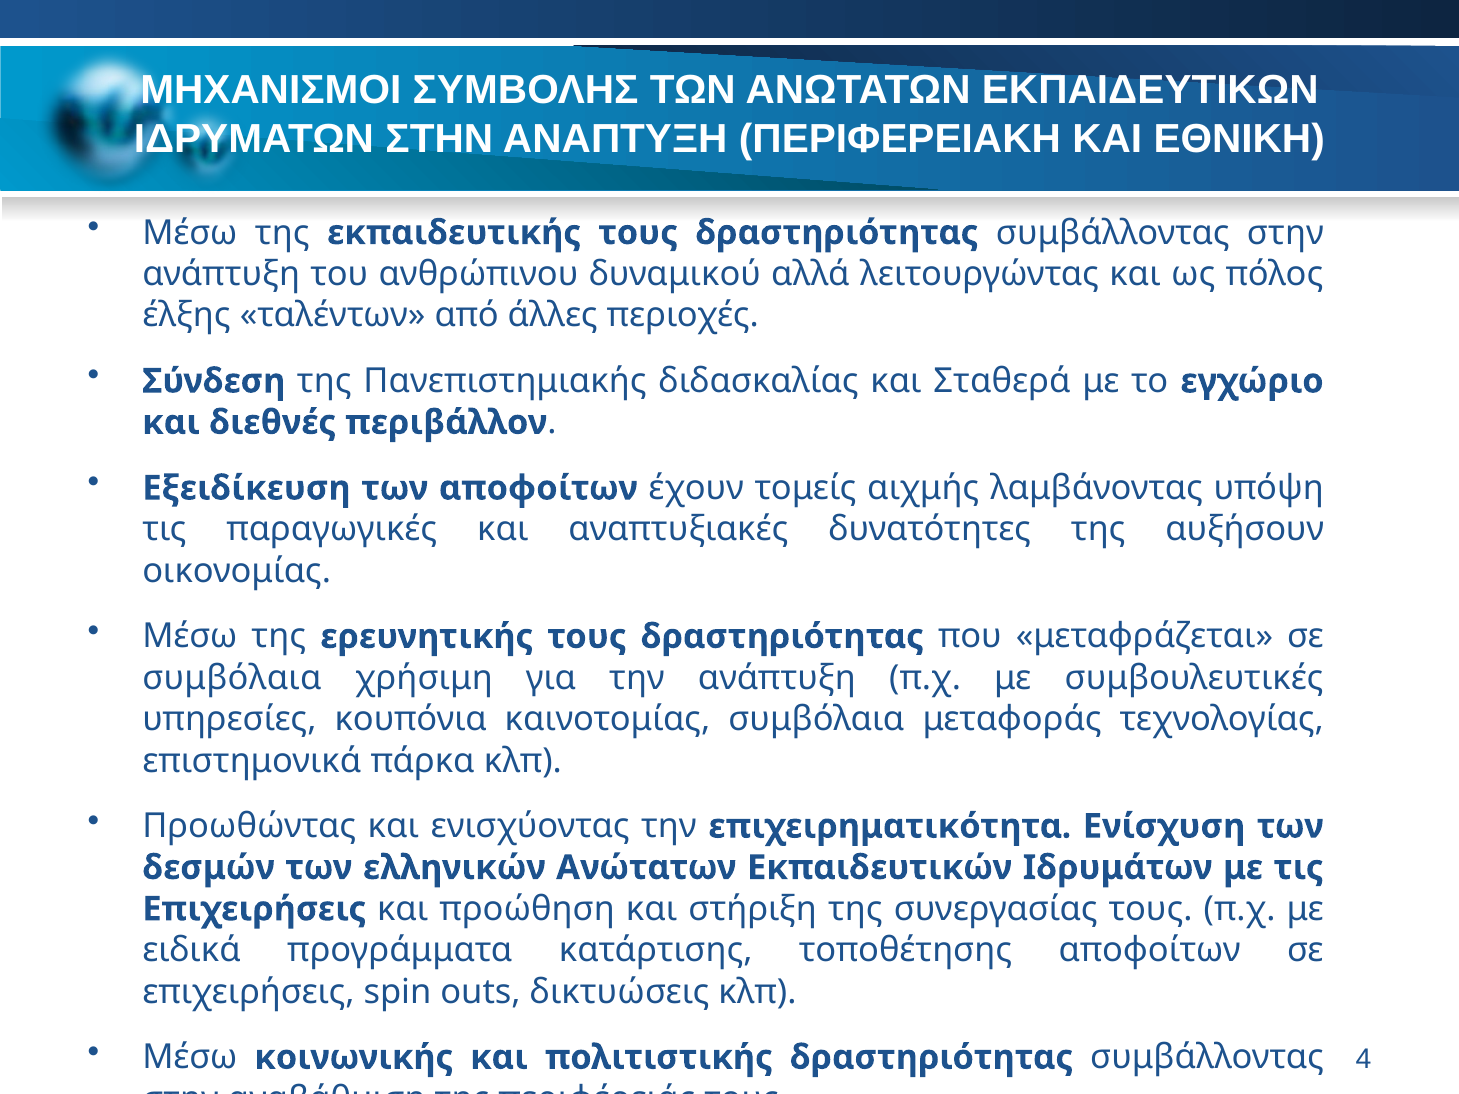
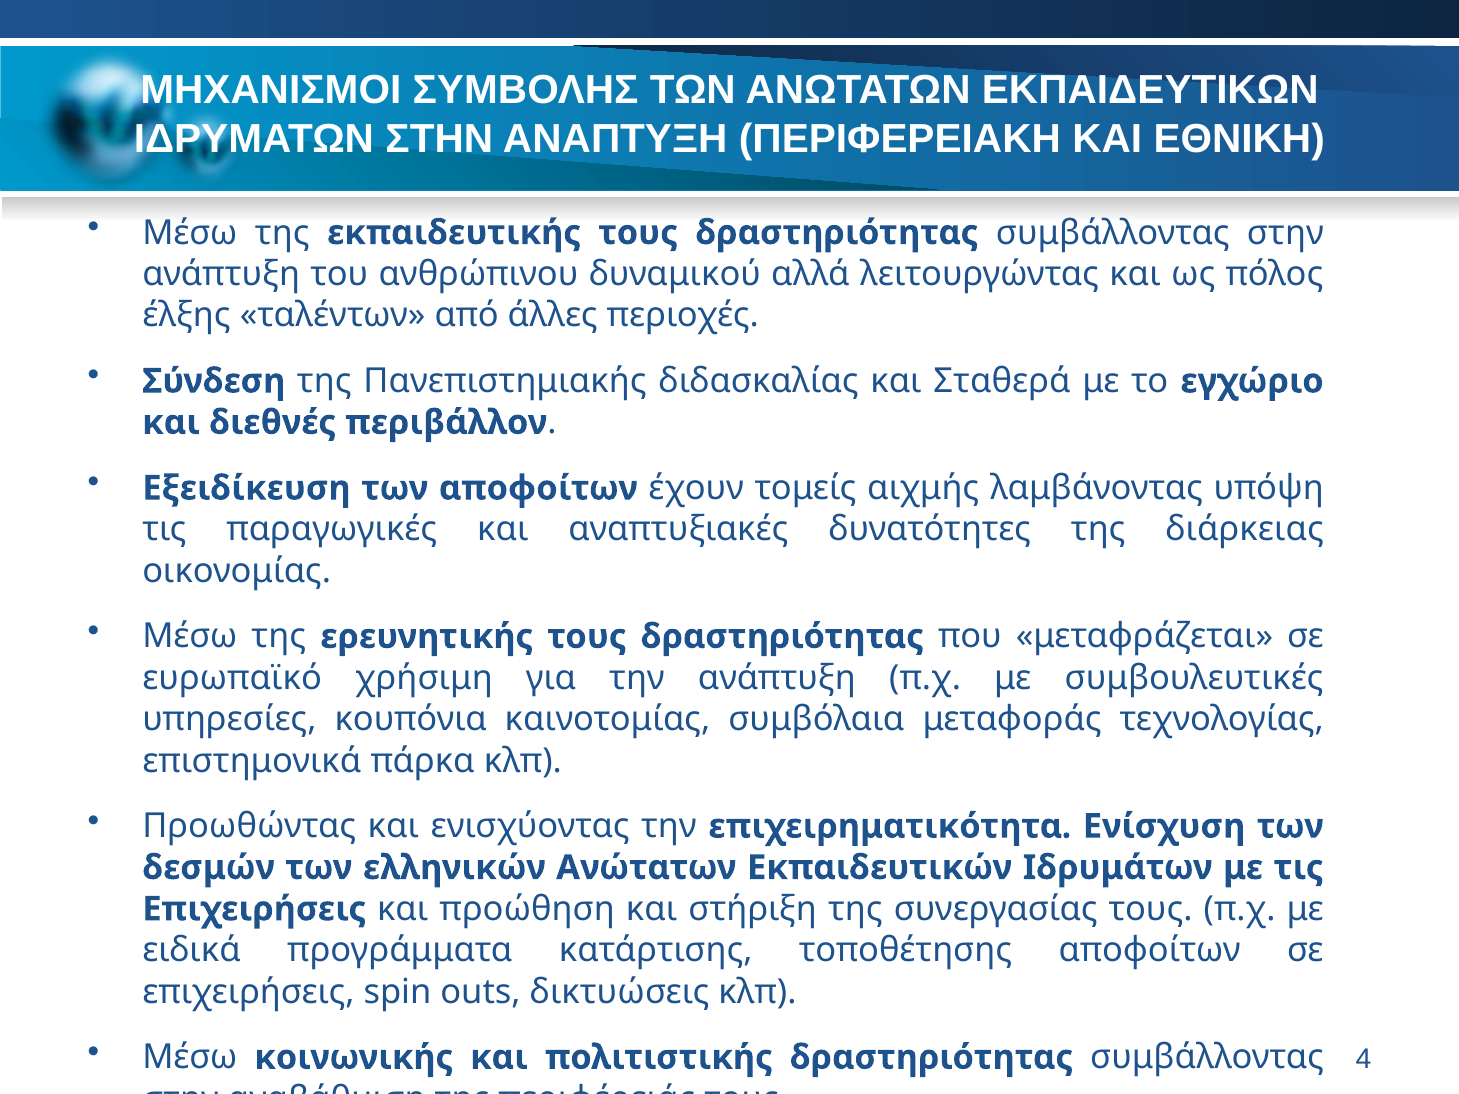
αυξήσουν: αυξήσουν -> διάρκειας
συμβόλαια at (232, 678): συμβόλαια -> ευρωπαϊκό
